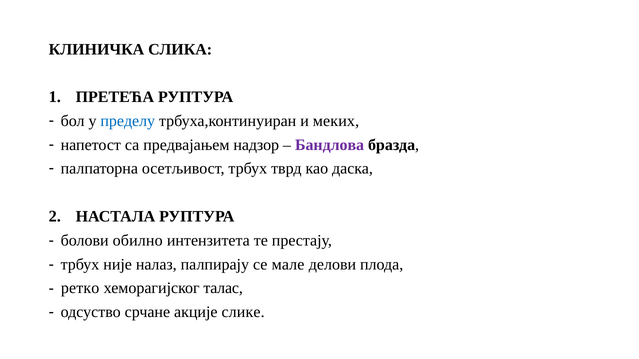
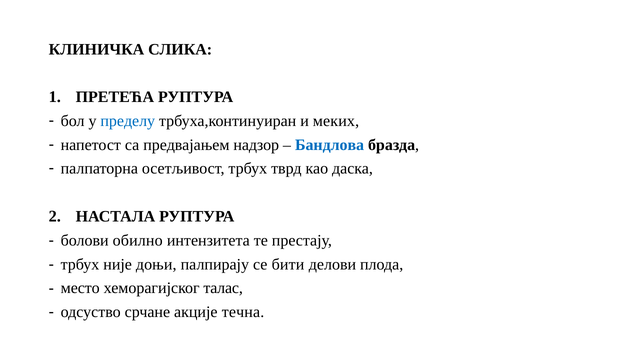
Бандлова colour: purple -> blue
налаз: налаз -> доњи
мале: мале -> бити
ретко: ретко -> место
слике: слике -> течна
